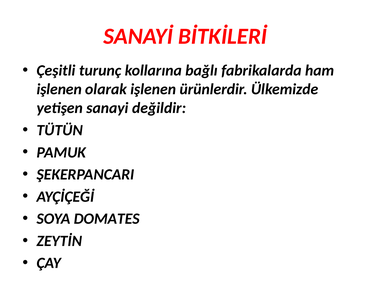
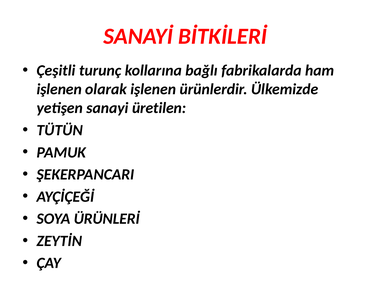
değildir: değildir -> üretilen
DOMATES: DOMATES -> ÜRÜNLERİ
